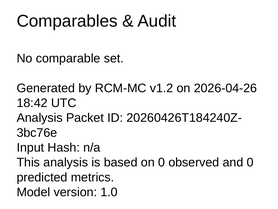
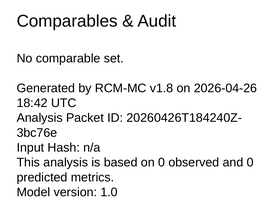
v1.2: v1.2 -> v1.8
